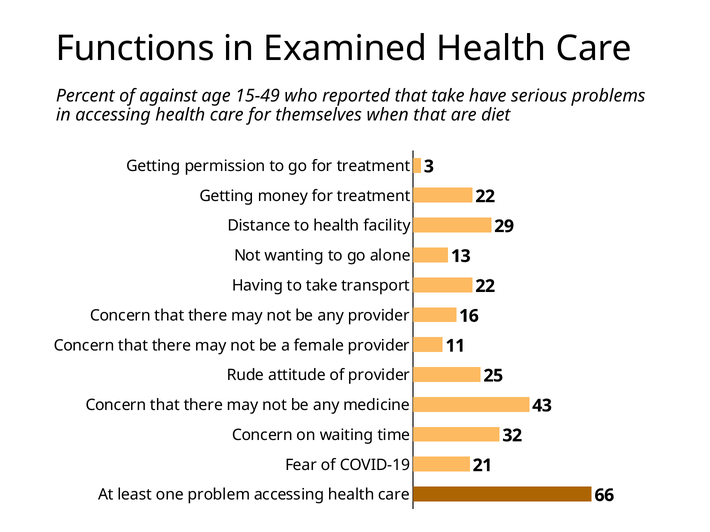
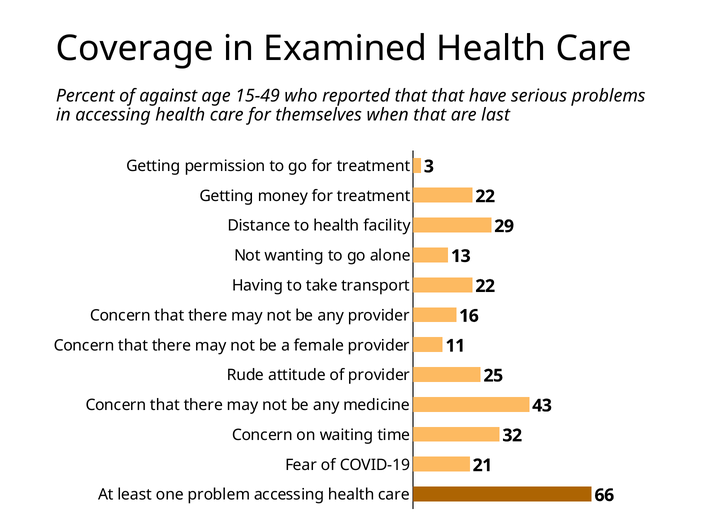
Functions: Functions -> Coverage
that take: take -> that
diet: diet -> last
